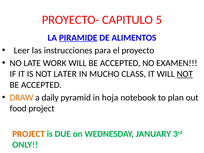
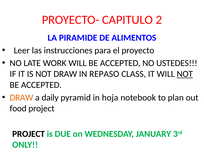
5: 5 -> 2
PIRAMIDE underline: present -> none
EXAMEN: EXAMEN -> USTEDES
NOT LATER: LATER -> DRAW
MUCHO: MUCHO -> REPASO
PROJECT at (29, 134) colour: orange -> black
